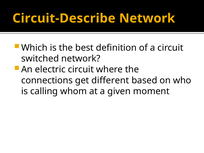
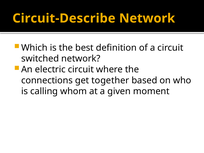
different: different -> together
